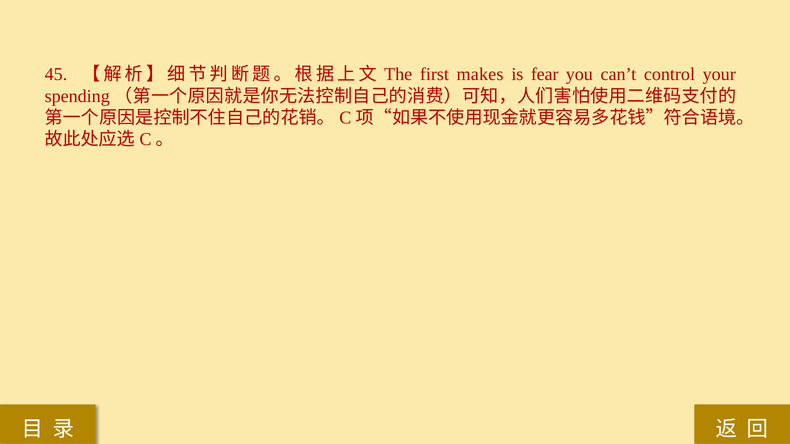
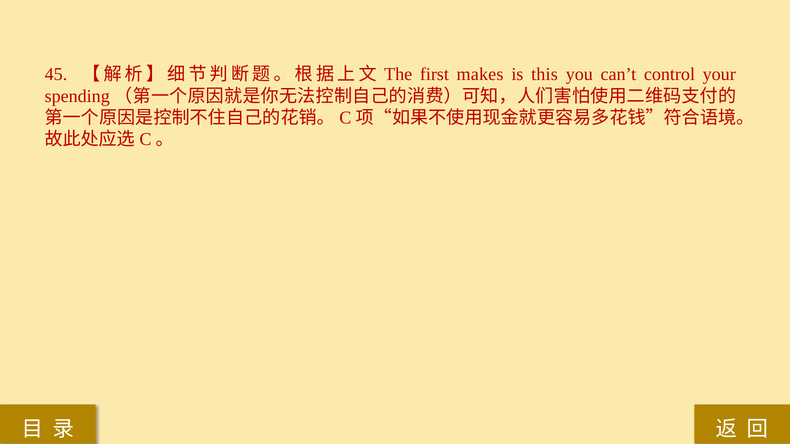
fear: fear -> this
